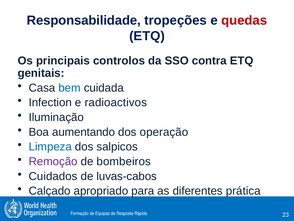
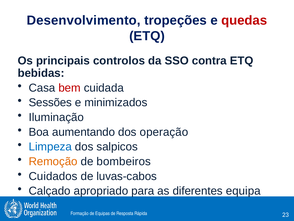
Responsabilidade: Responsabilidade -> Desenvolvimento
genitais: genitais -> bebidas
bem colour: blue -> red
Infection: Infection -> Sessões
radioactivos: radioactivos -> minimizados
Remoção colour: purple -> orange
prática: prática -> equipa
